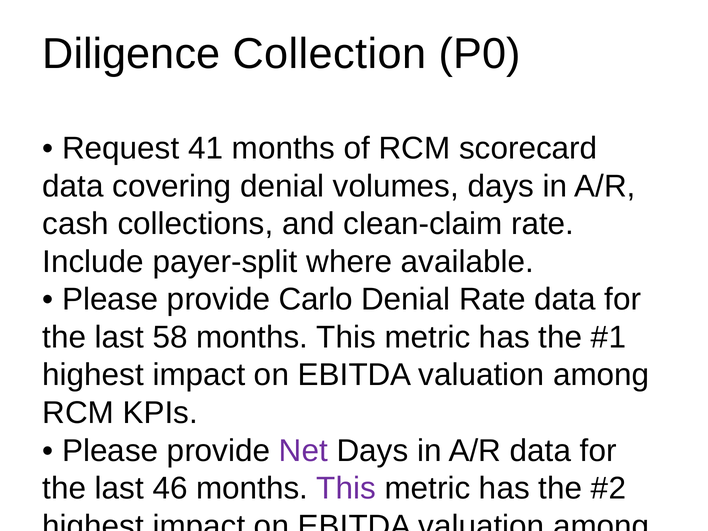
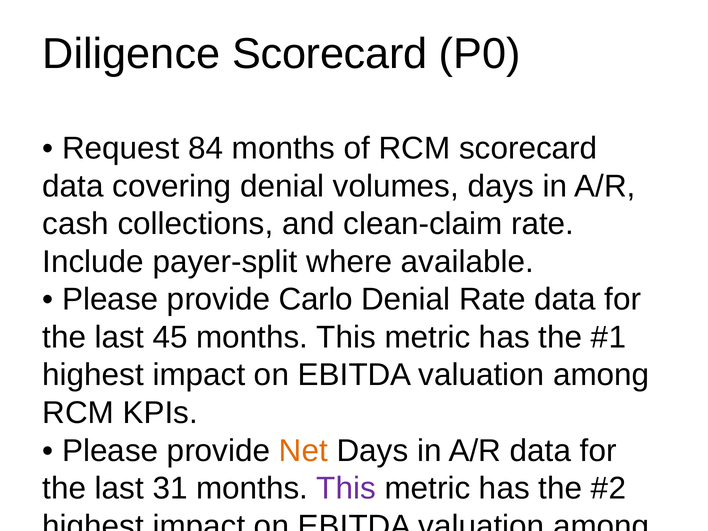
Diligence Collection: Collection -> Scorecard
41: 41 -> 84
58: 58 -> 45
Net at (303, 451) colour: purple -> orange
46: 46 -> 31
